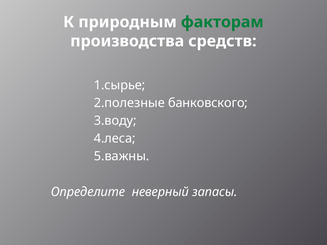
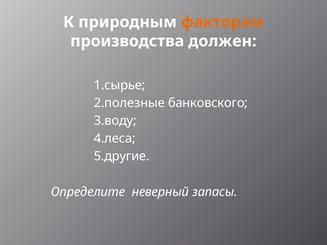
факторам colour: green -> orange
средств: средств -> должен
5.важны: 5.важны -> 5.другие
